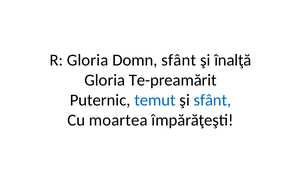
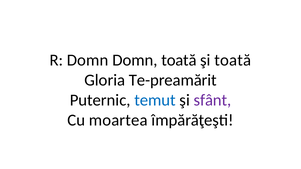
R Gloria: Gloria -> Domn
Domn sfânt: sfânt -> toată
şi înalţă: înalţă -> toată
sfânt at (212, 100) colour: blue -> purple
